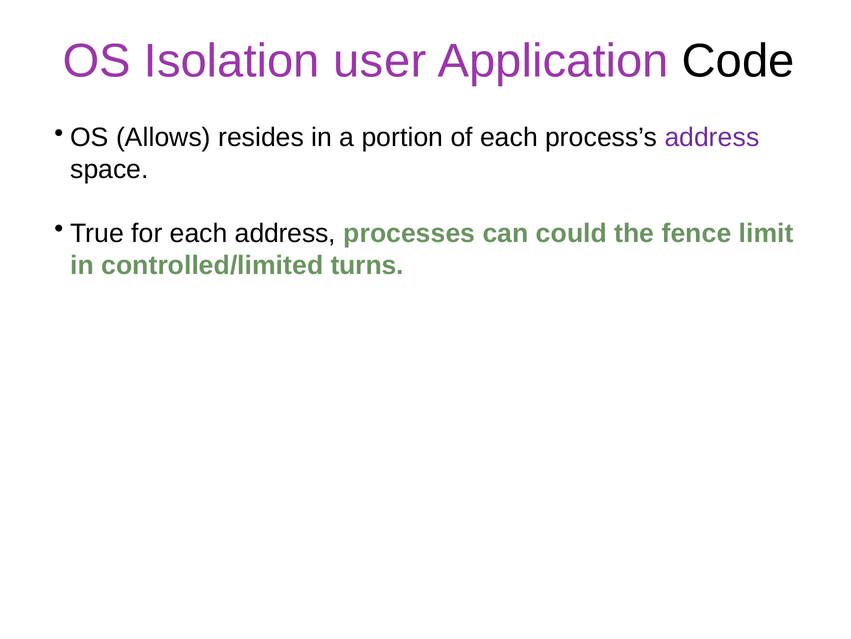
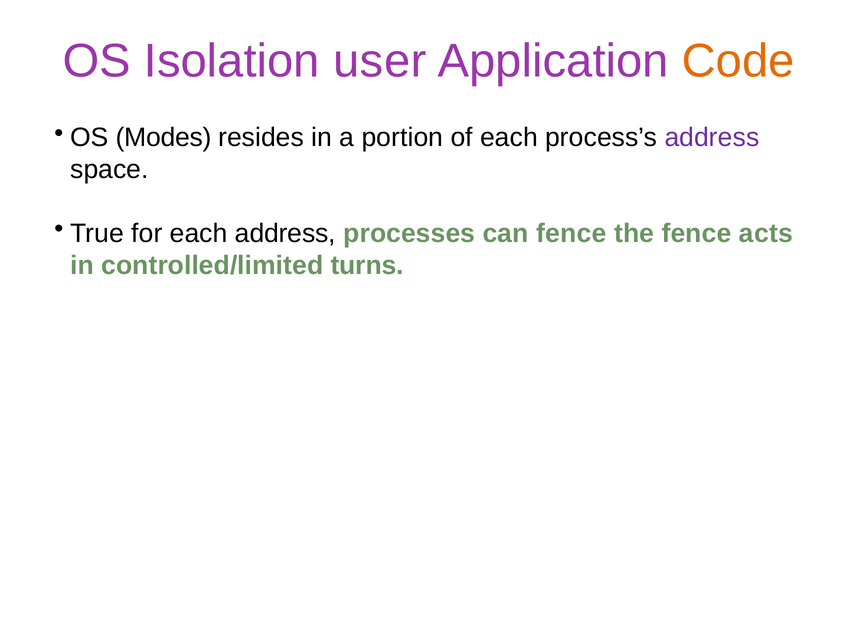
Code colour: black -> orange
Allows: Allows -> Modes
can could: could -> fence
limit: limit -> acts
